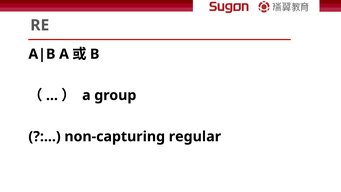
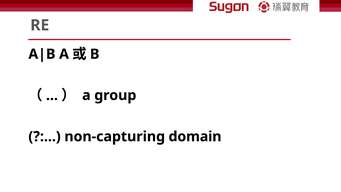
regular: regular -> domain
